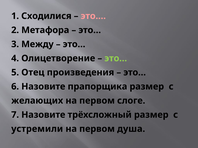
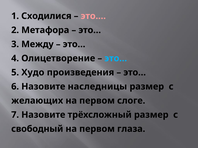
это… at (116, 58) colour: light green -> light blue
Отец: Отец -> Худо
прапорщика: прапорщика -> наследницы
устремили: устремили -> свободный
душа: душа -> глаза
